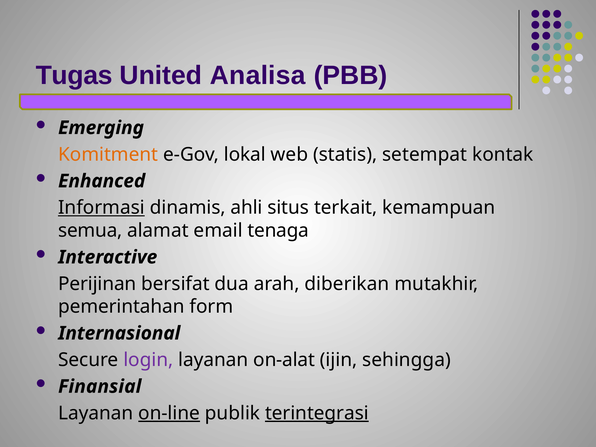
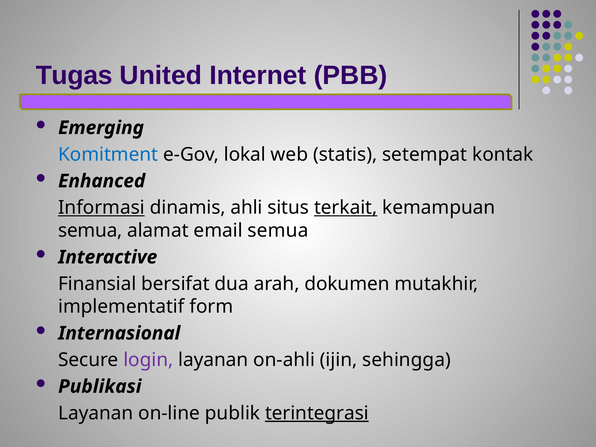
Analisa: Analisa -> Internet
Komitment colour: orange -> blue
terkait underline: none -> present
email tenaga: tenaga -> semua
Perijinan: Perijinan -> Finansial
diberikan: diberikan -> dokumen
pemerintahan: pemerintahan -> implementatif
on-alat: on-alat -> on-ahli
Finansial: Finansial -> Publikasi
on-line underline: present -> none
